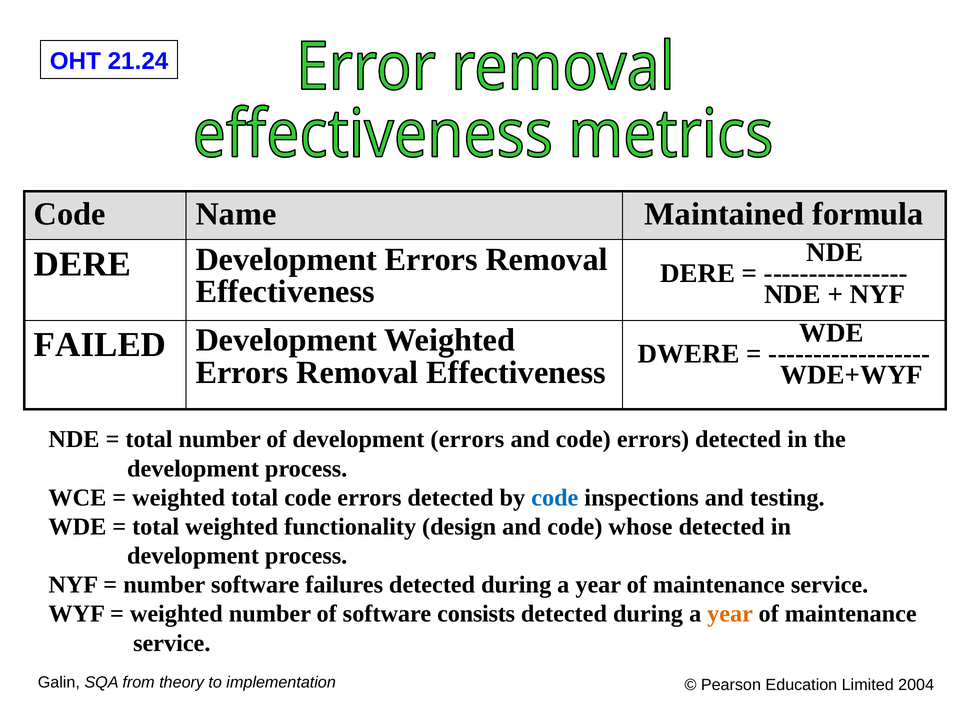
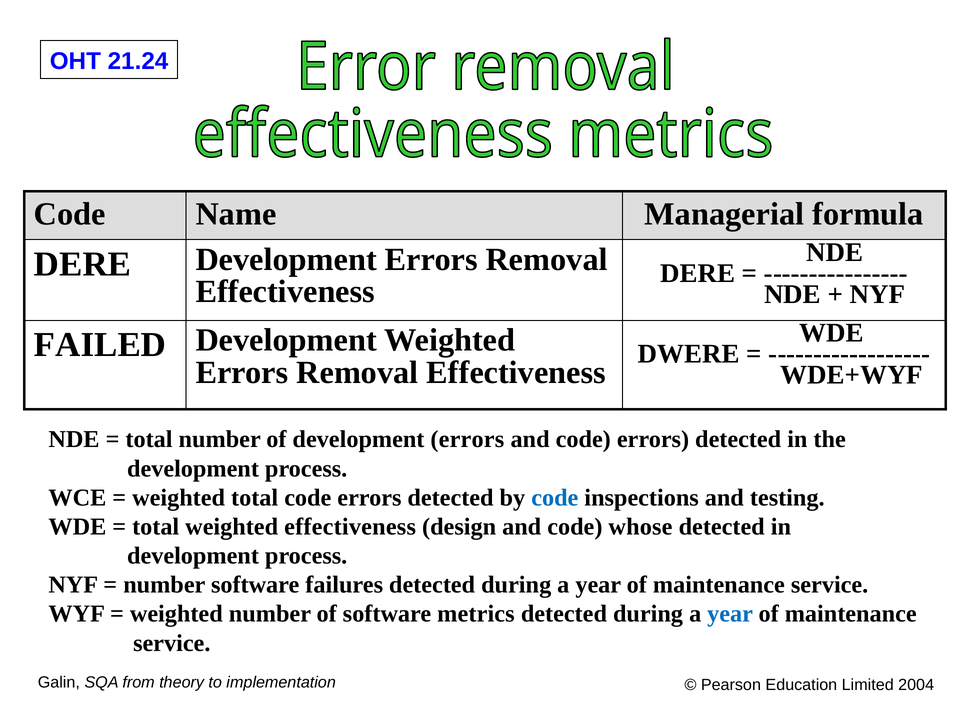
Maintained: Maintained -> Managerial
weighted functionality: functionality -> effectiveness
consists: consists -> metrics
year at (730, 614) colour: orange -> blue
